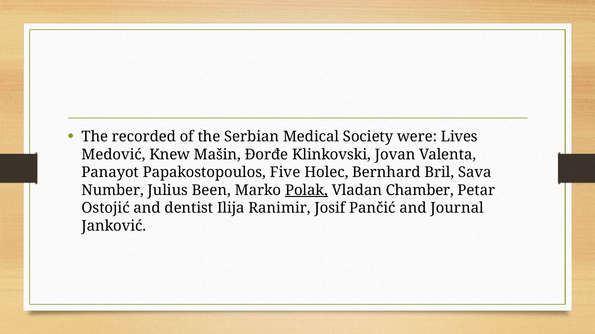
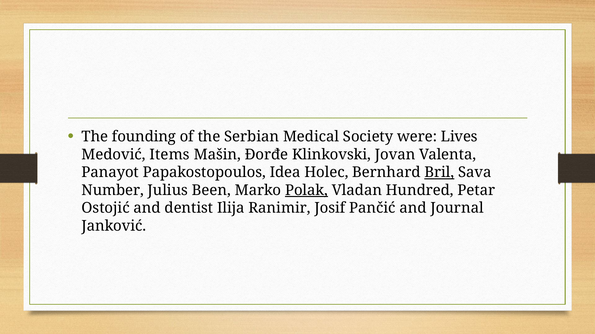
recorded: recorded -> founding
Knew: Knew -> Items
Five: Five -> Idea
Bril underline: none -> present
Chamber: Chamber -> Hundred
